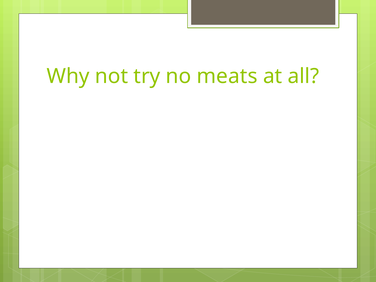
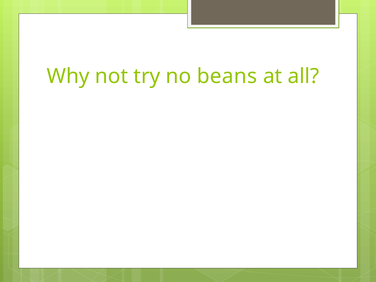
meats: meats -> beans
